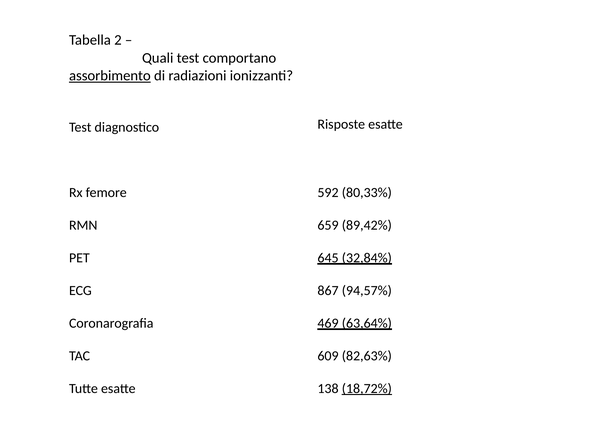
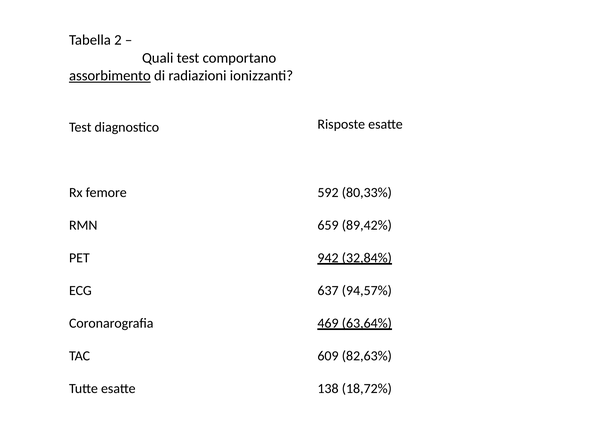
645: 645 -> 942
867: 867 -> 637
18,72% underline: present -> none
